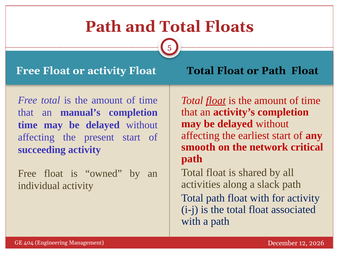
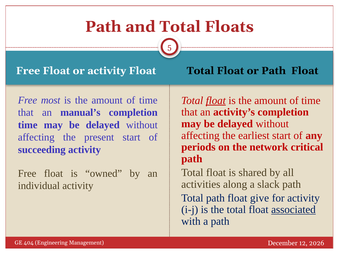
Free total: total -> most
smooth: smooth -> periods
float with: with -> give
associated underline: none -> present
